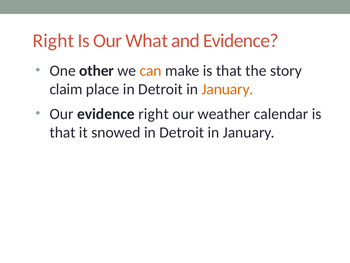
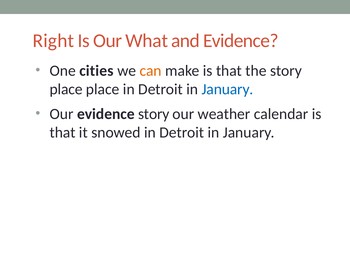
other: other -> cities
claim at (66, 89): claim -> place
January at (227, 89) colour: orange -> blue
evidence right: right -> story
